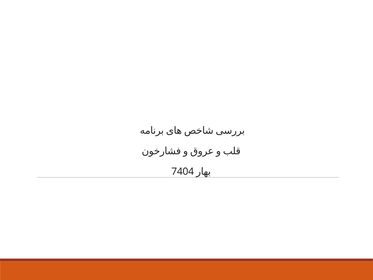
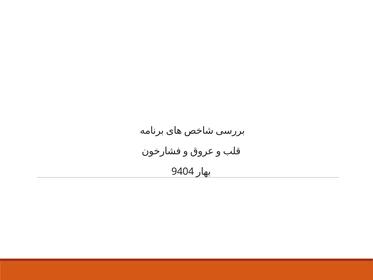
7404: 7404 -> 9404
